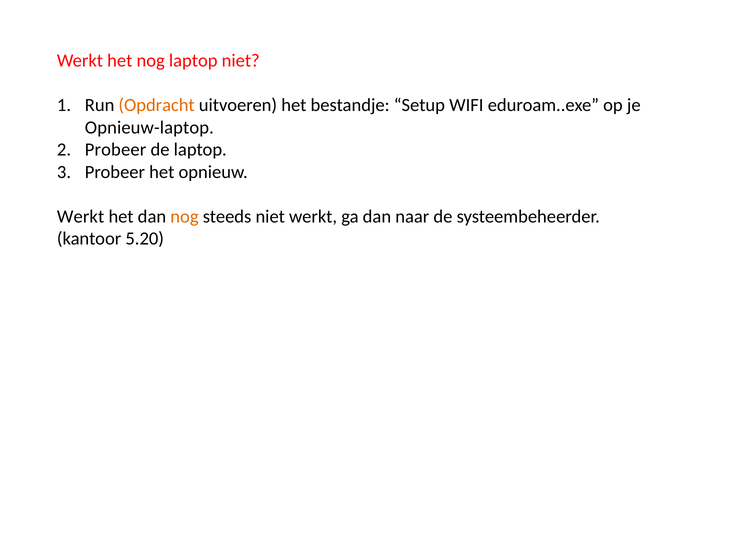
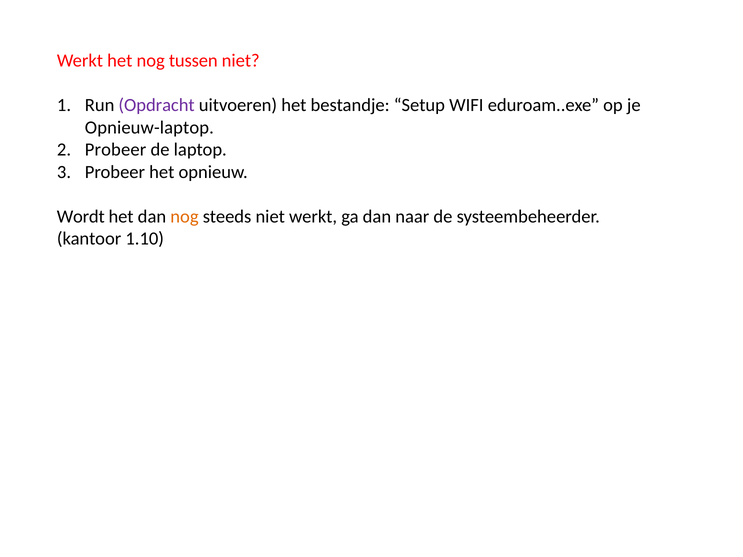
nog laptop: laptop -> tussen
Opdracht colour: orange -> purple
Werkt at (81, 217): Werkt -> Wordt
5.20: 5.20 -> 1.10
